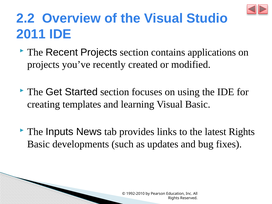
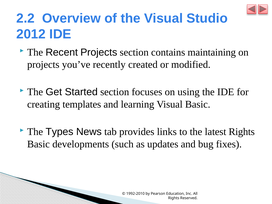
2011: 2011 -> 2012
applications: applications -> maintaining
Inputs: Inputs -> Types
